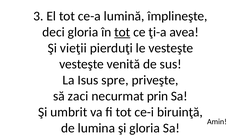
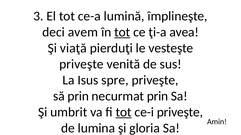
deci gloria: gloria -> avem
vieţii: vieţii -> viaţă
vesteşte at (82, 64): vesteşte -> priveşte
să zaci: zaci -> prin
tot at (124, 112) underline: none -> present
ce-i biruinţă: biruinţă -> priveşte
